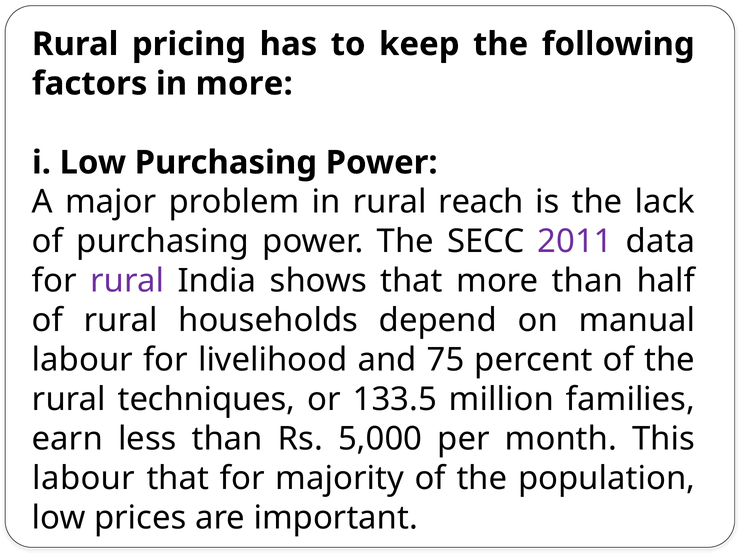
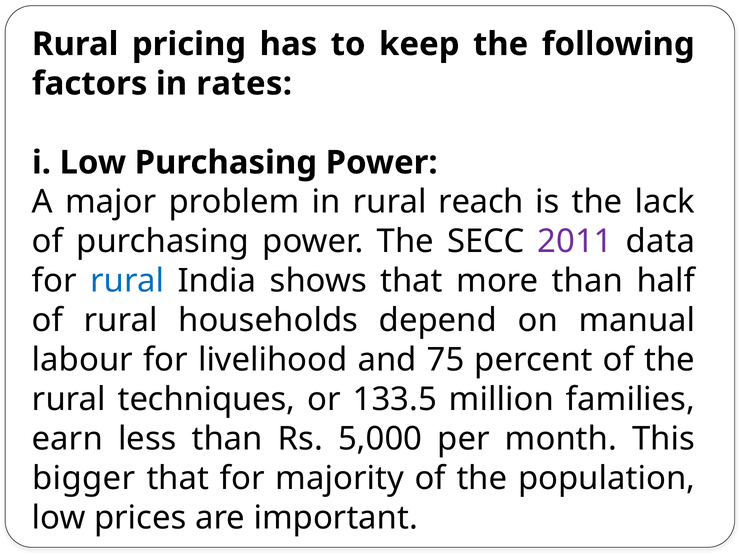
in more: more -> rates
rural at (127, 281) colour: purple -> blue
labour at (84, 478): labour -> bigger
